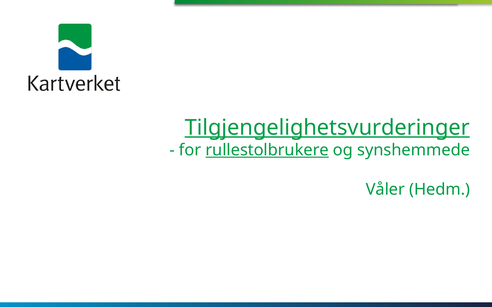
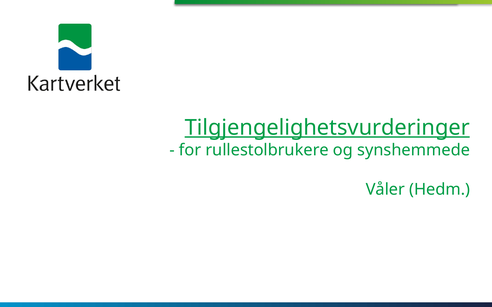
rullestolbrukere underline: present -> none
